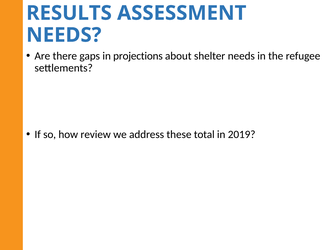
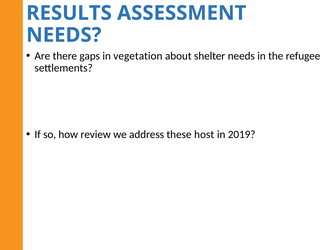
projections: projections -> vegetation
total: total -> host
